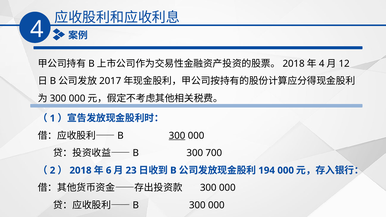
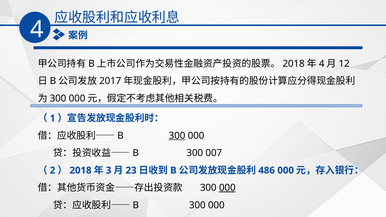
700: 700 -> 007
6: 6 -> 3
194: 194 -> 486
000 at (227, 188) underline: none -> present
